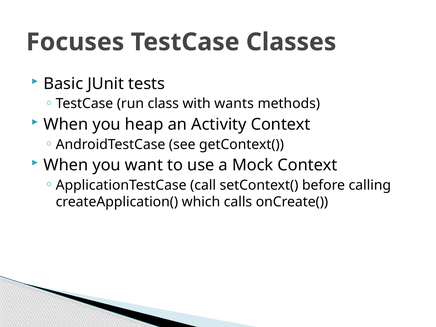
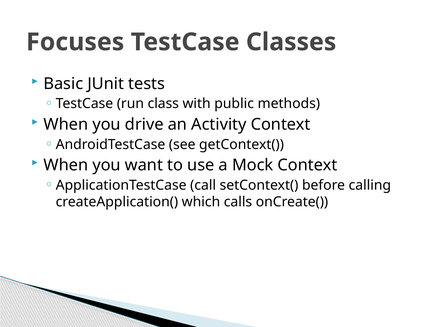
wants: wants -> public
heap: heap -> drive
